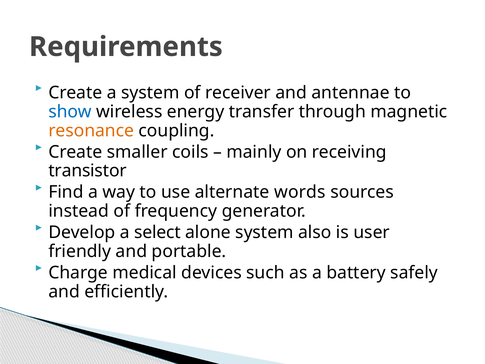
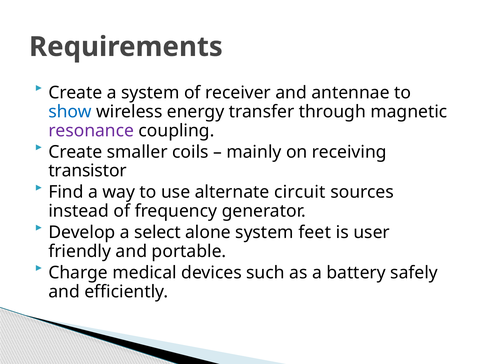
resonance colour: orange -> purple
words: words -> circuit
also: also -> feet
